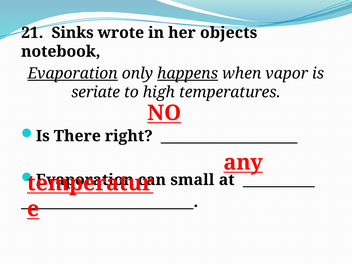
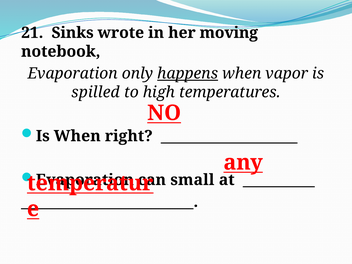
objects: objects -> moving
Evaporation at (73, 73) underline: present -> none
seriate: seriate -> spilled
Is There: There -> When
